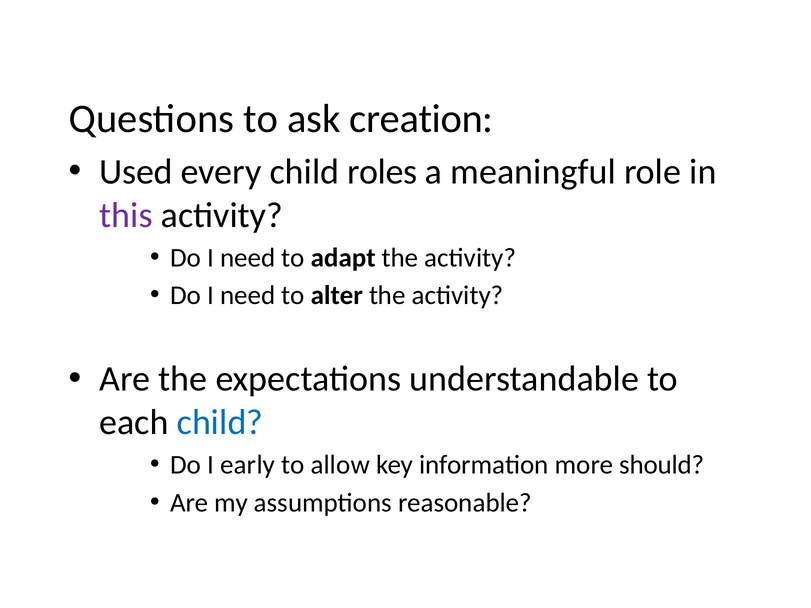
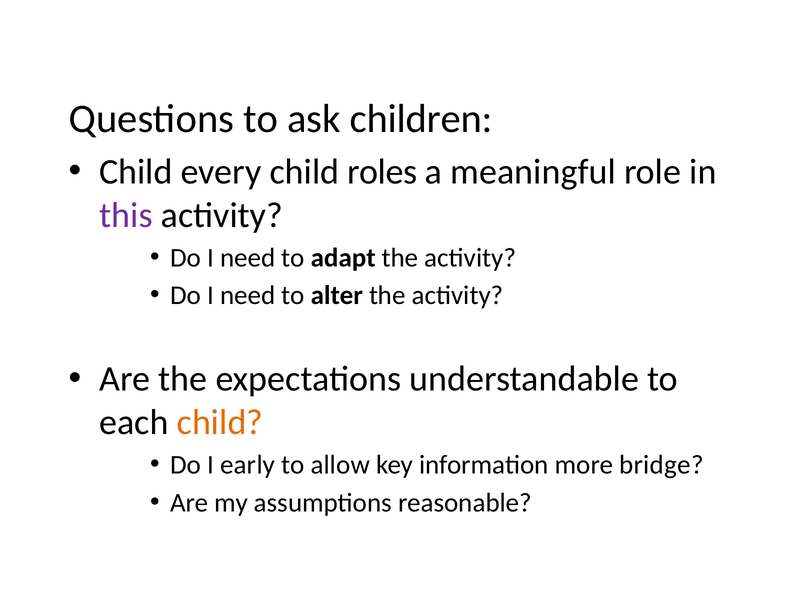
creation: creation -> children
Used at (136, 172): Used -> Child
child at (220, 422) colour: blue -> orange
should: should -> bridge
